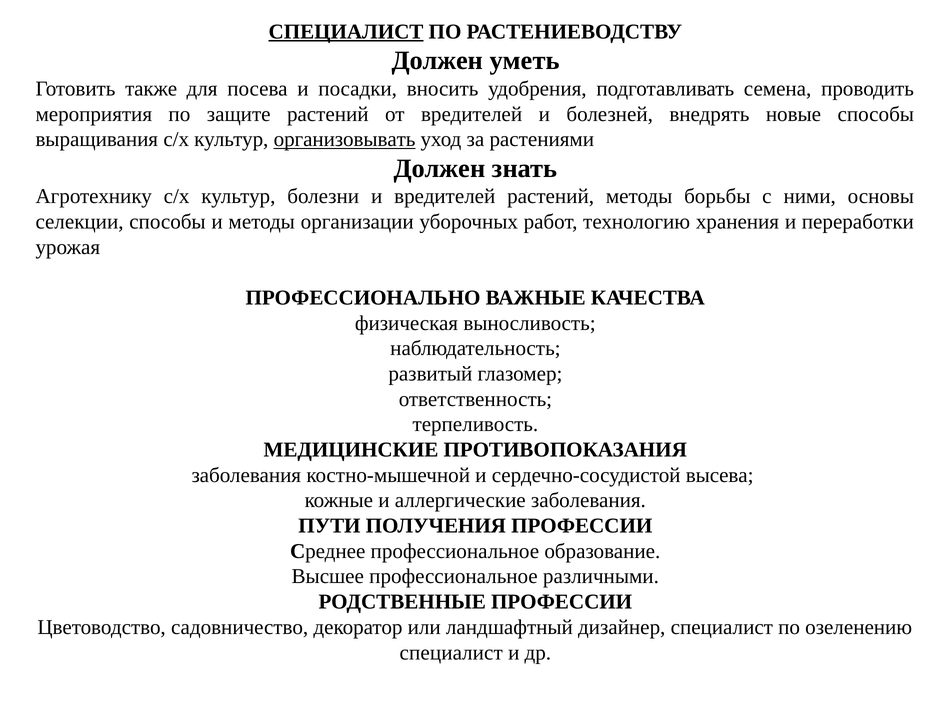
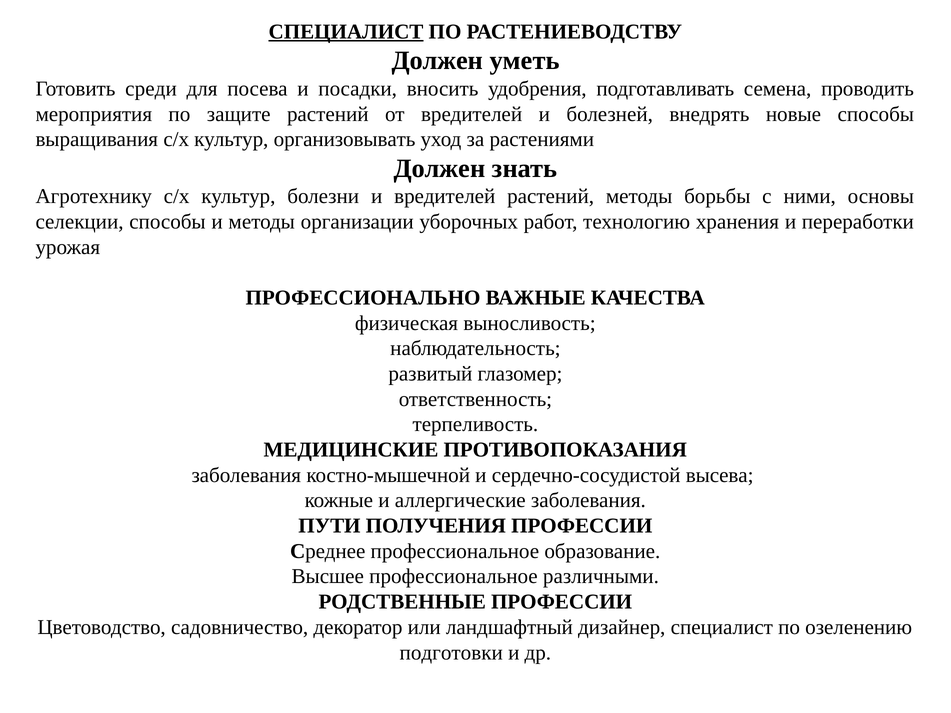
также: также -> среди
организовывать underline: present -> none
специалист at (451, 653): специалист -> подготовки
